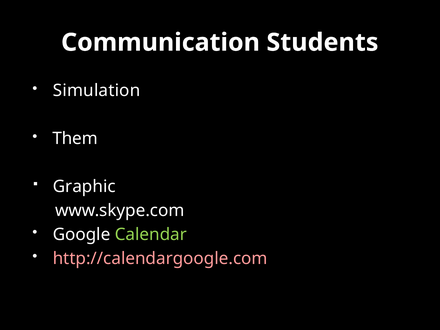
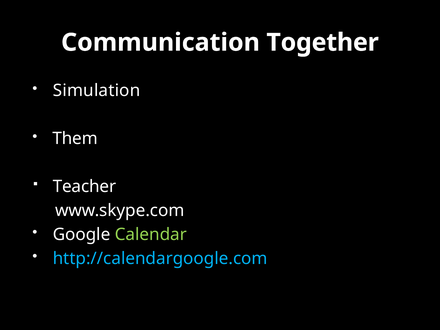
Students: Students -> Together
Graphic: Graphic -> Teacher
http://calendargoogle.com colour: pink -> light blue
